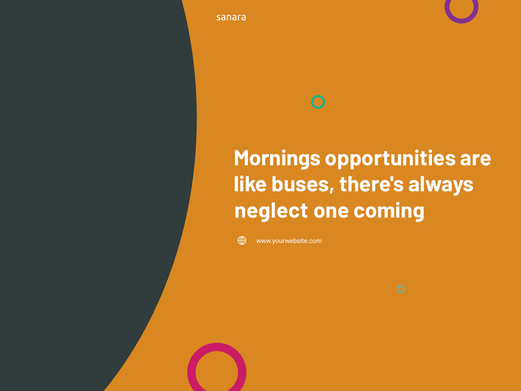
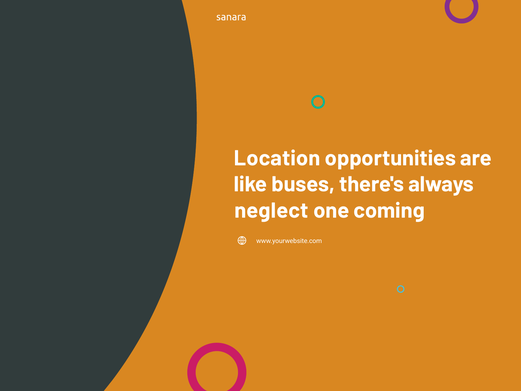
Mornings: Mornings -> Location
